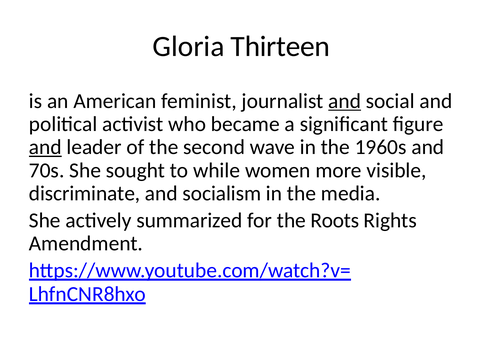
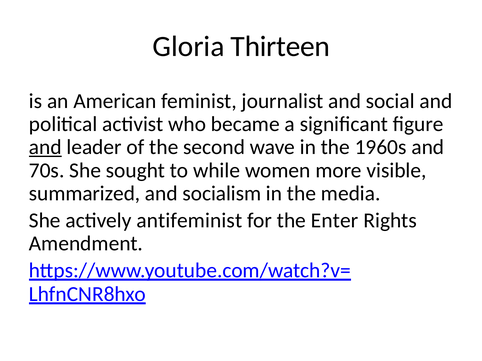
and at (345, 101) underline: present -> none
discriminate: discriminate -> summarized
summarized: summarized -> antifeminist
Roots: Roots -> Enter
